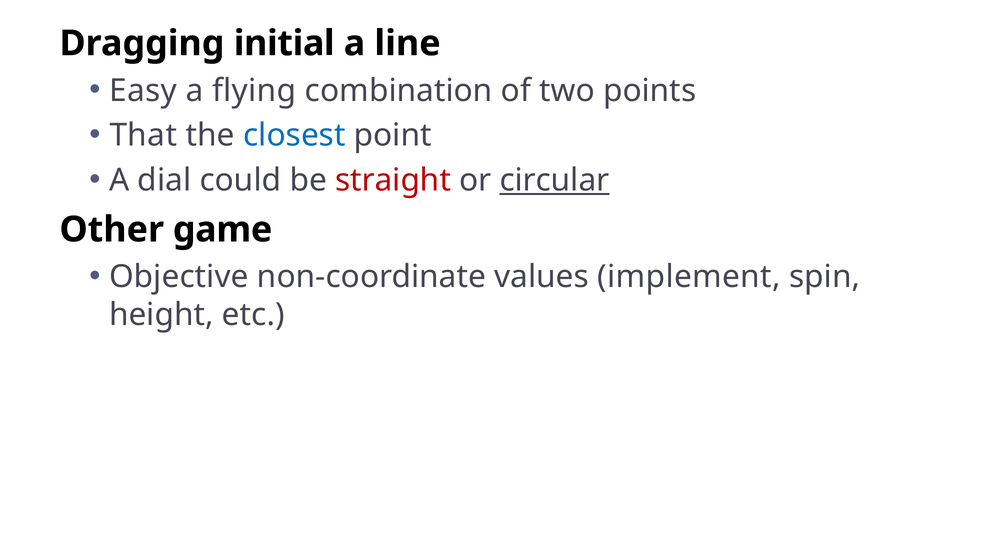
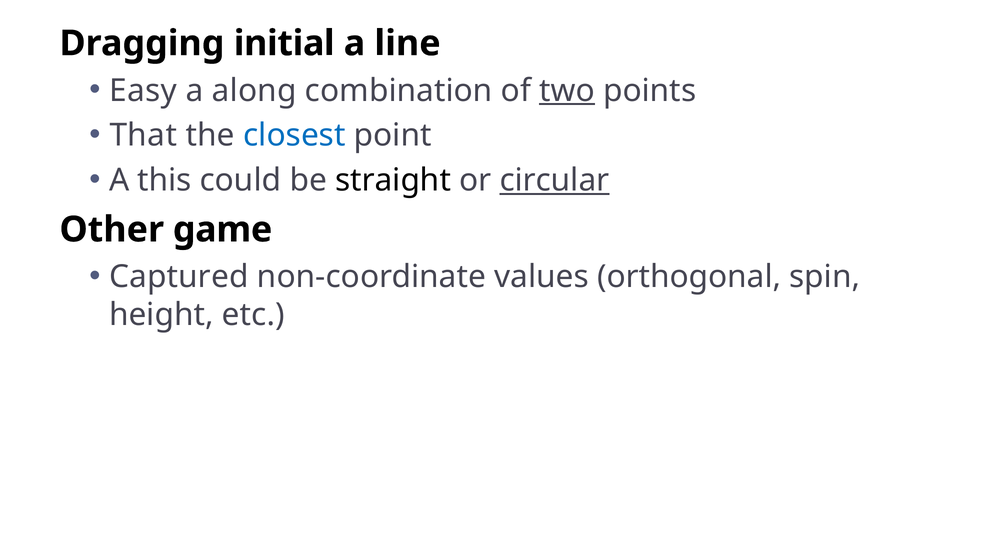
flying: flying -> along
two underline: none -> present
dial: dial -> this
straight colour: red -> black
Objective: Objective -> Captured
implement: implement -> orthogonal
